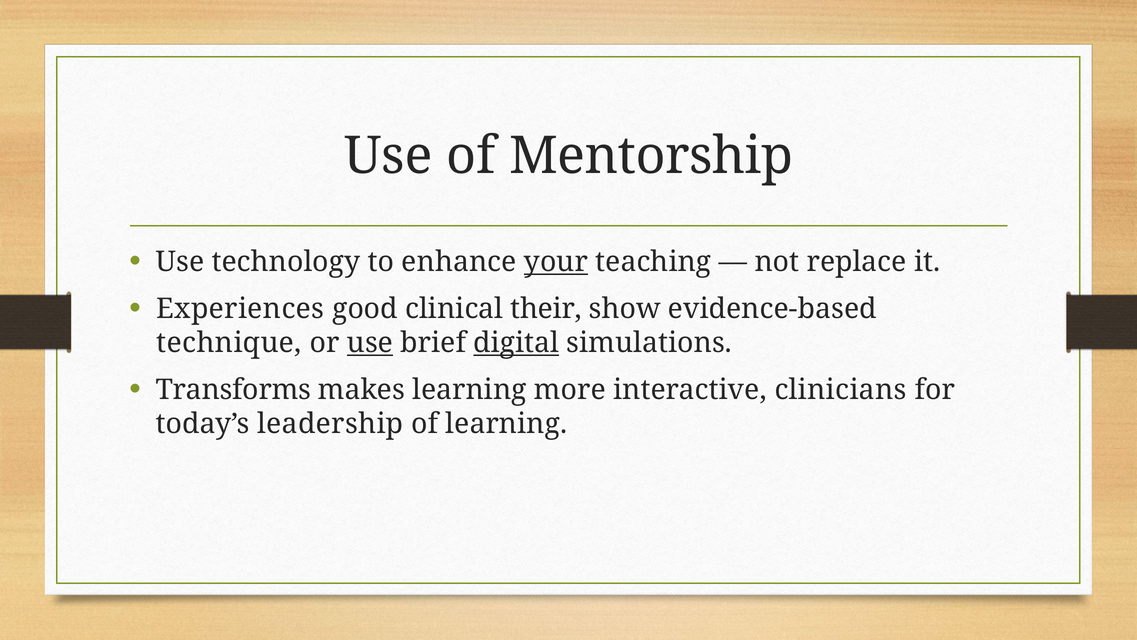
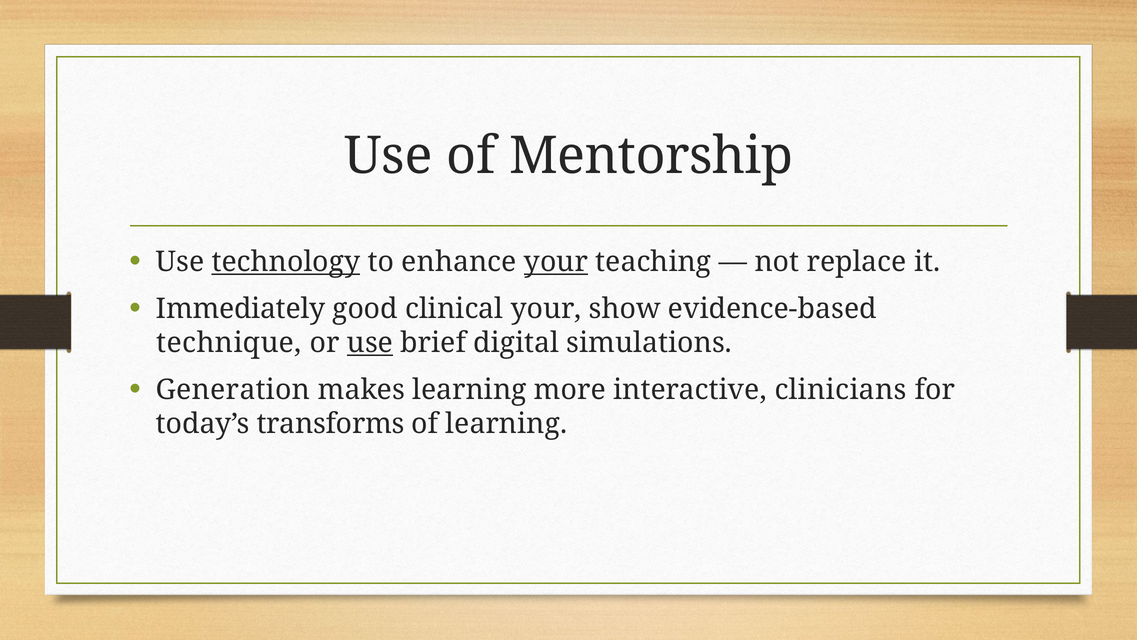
technology underline: none -> present
Experiences: Experiences -> Immediately
clinical their: their -> your
digital underline: present -> none
Transforms: Transforms -> Generation
leadership: leadership -> transforms
